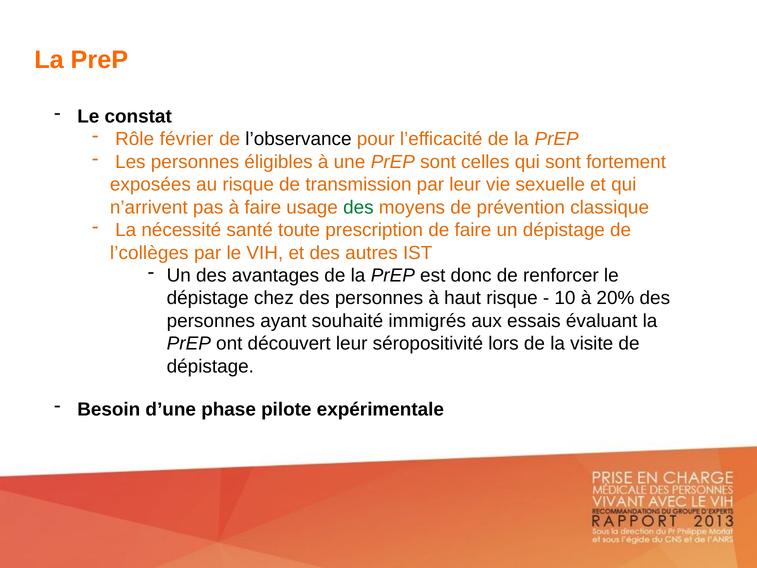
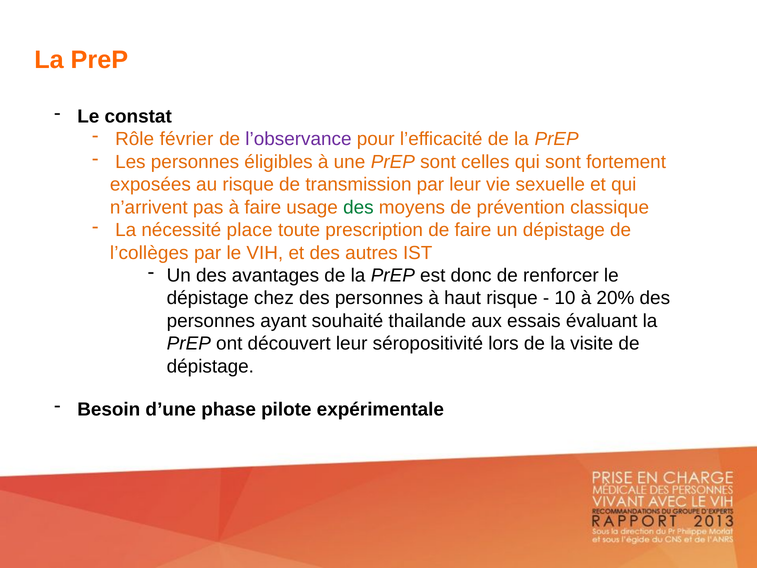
l’observance colour: black -> purple
santé: santé -> place
immigrés: immigrés -> thailande
